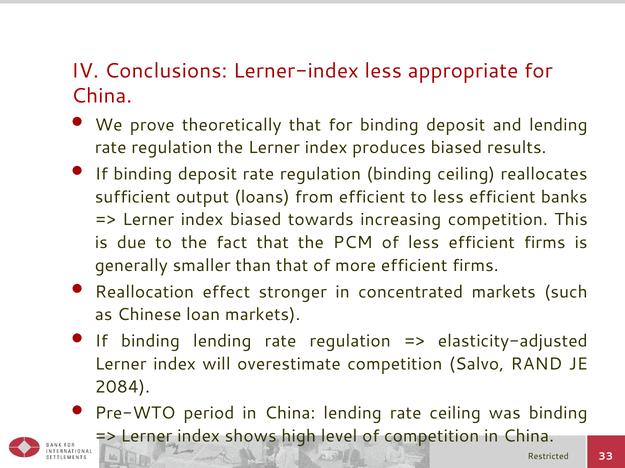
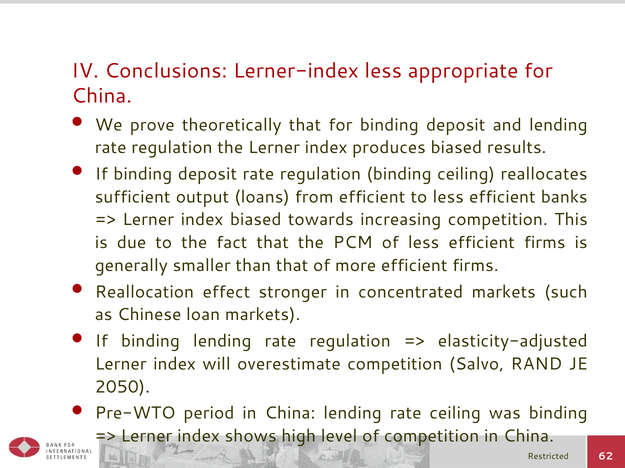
2084: 2084 -> 2050
33: 33 -> 62
